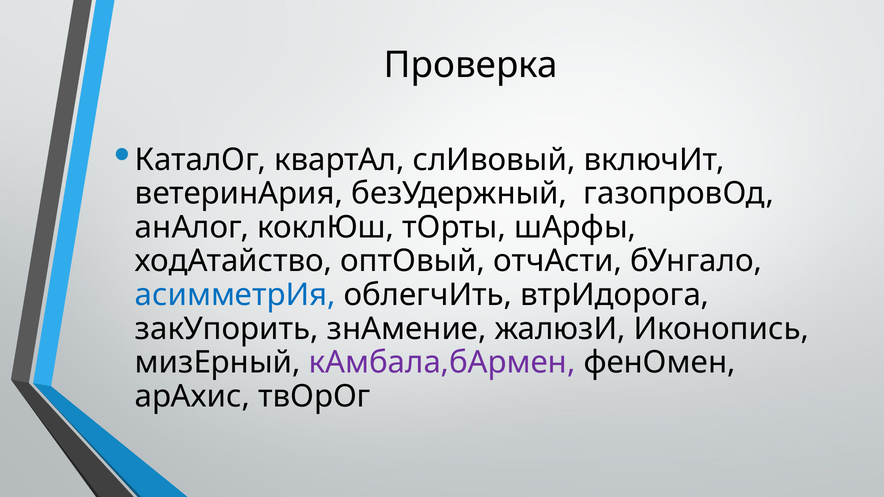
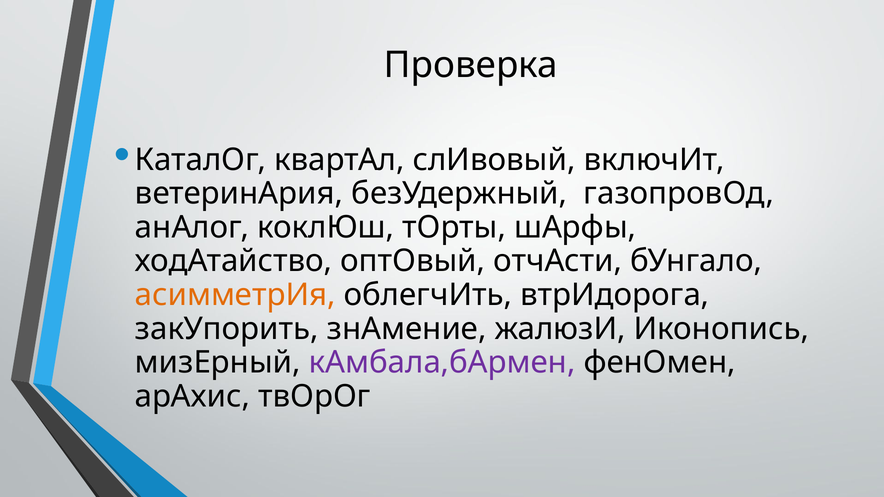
асимметрИя colour: blue -> orange
